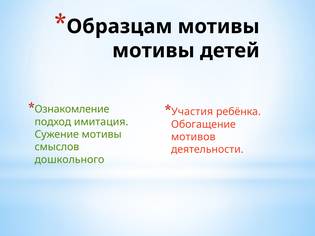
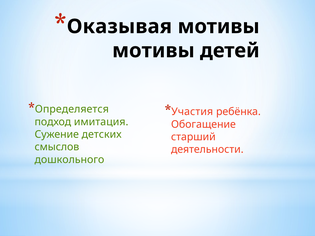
Образцам: Образцам -> Оказывая
Ознакомление: Ознакомление -> Определяется
Сужение мотивы: мотивы -> детских
мотивов: мотивов -> старший
